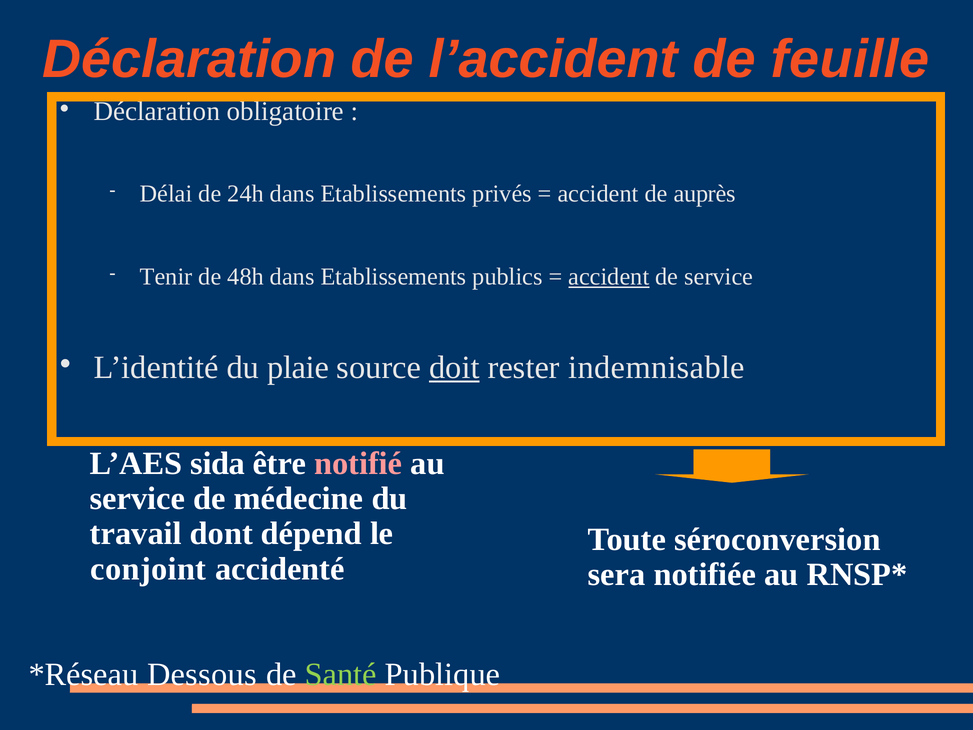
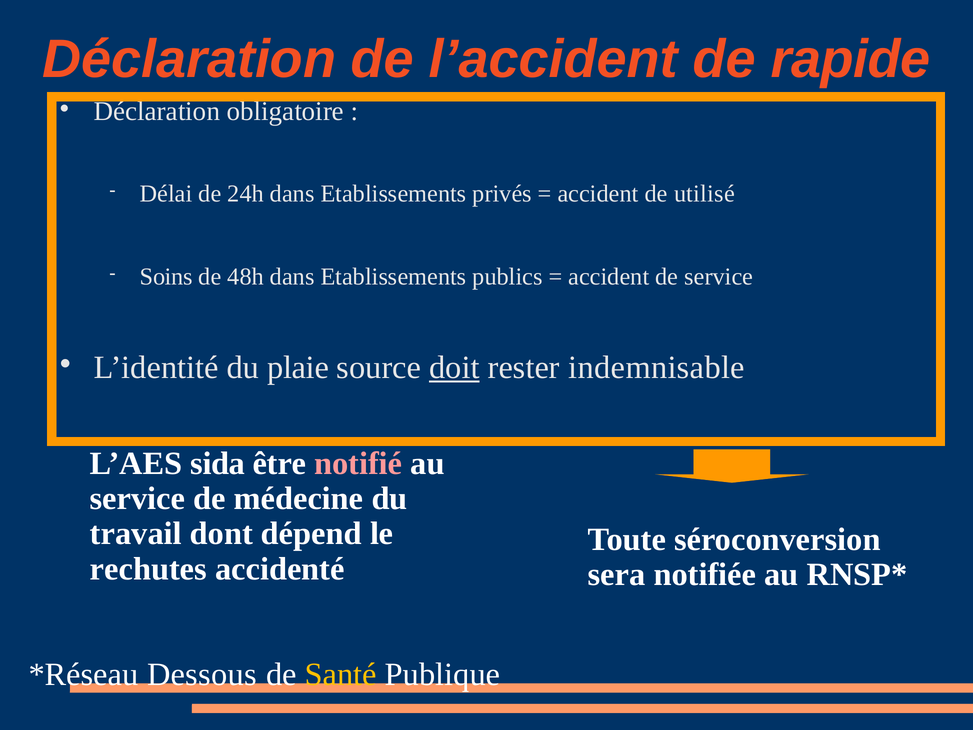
feuille: feuille -> rapide
auprès: auprès -> utilisé
Tenir: Tenir -> Soins
accident at (609, 277) underline: present -> none
conjoint: conjoint -> rechutes
Santé colour: light green -> yellow
